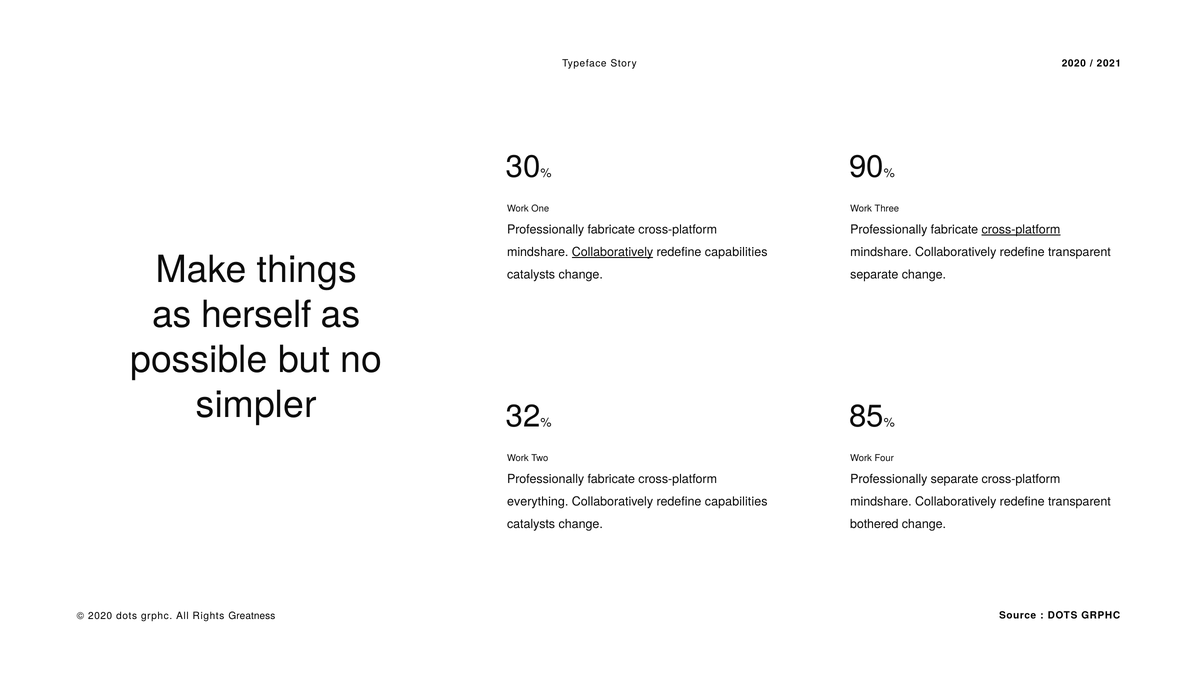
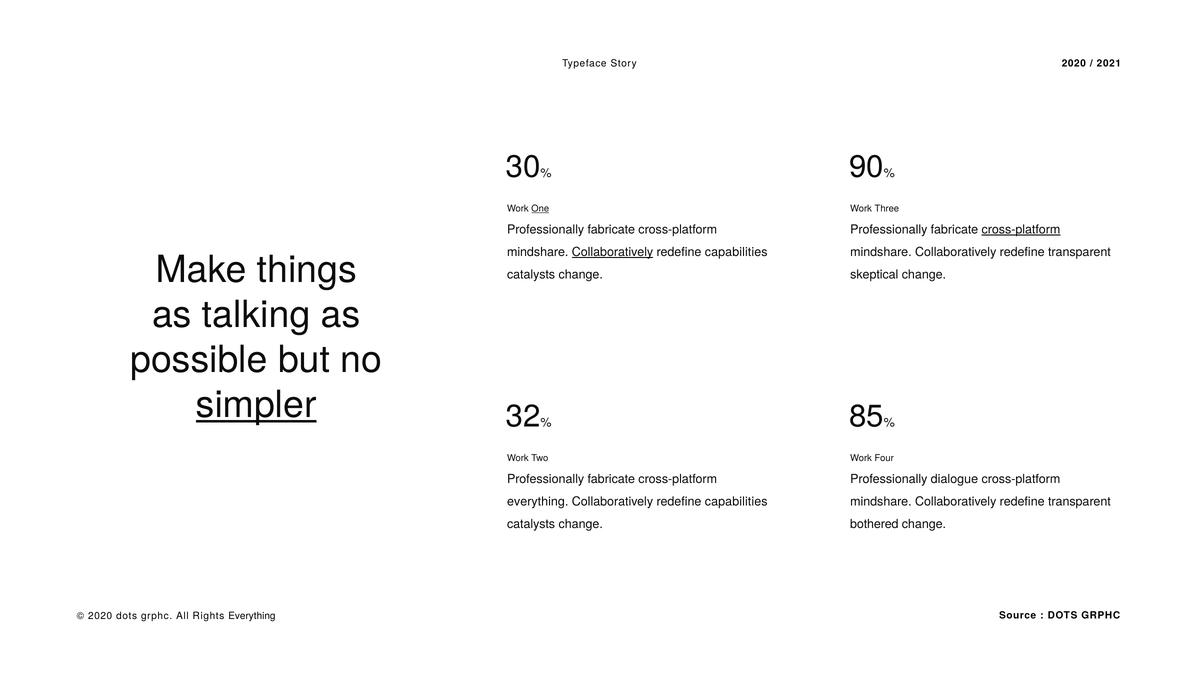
One underline: none -> present
separate at (874, 274): separate -> skeptical
herself: herself -> talking
simpler underline: none -> present
Professionally separate: separate -> dialogue
Rights Greatness: Greatness -> Everything
